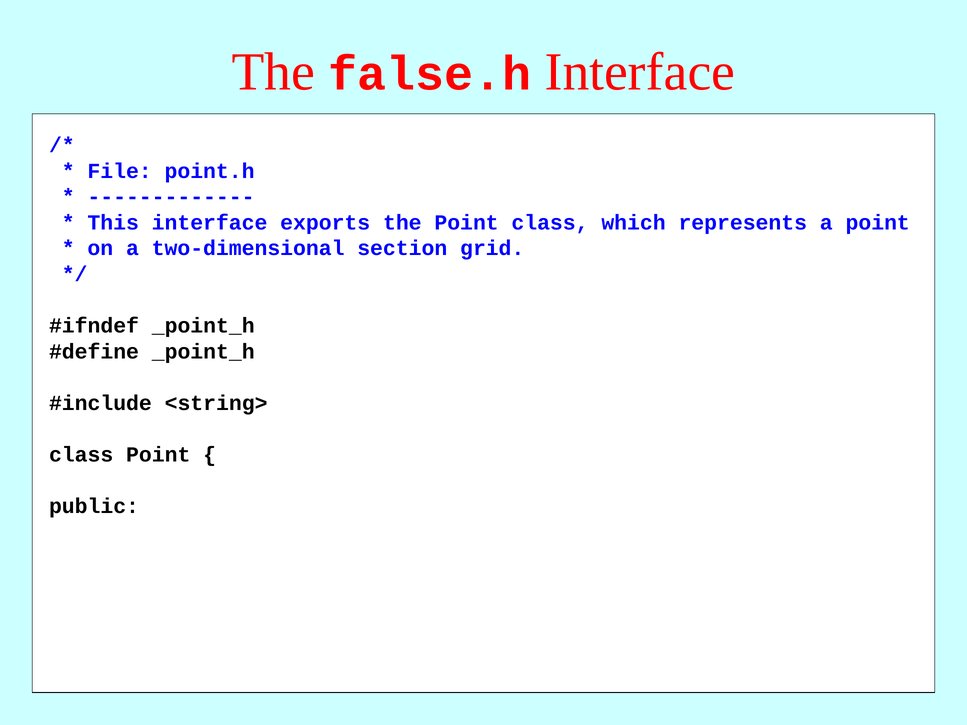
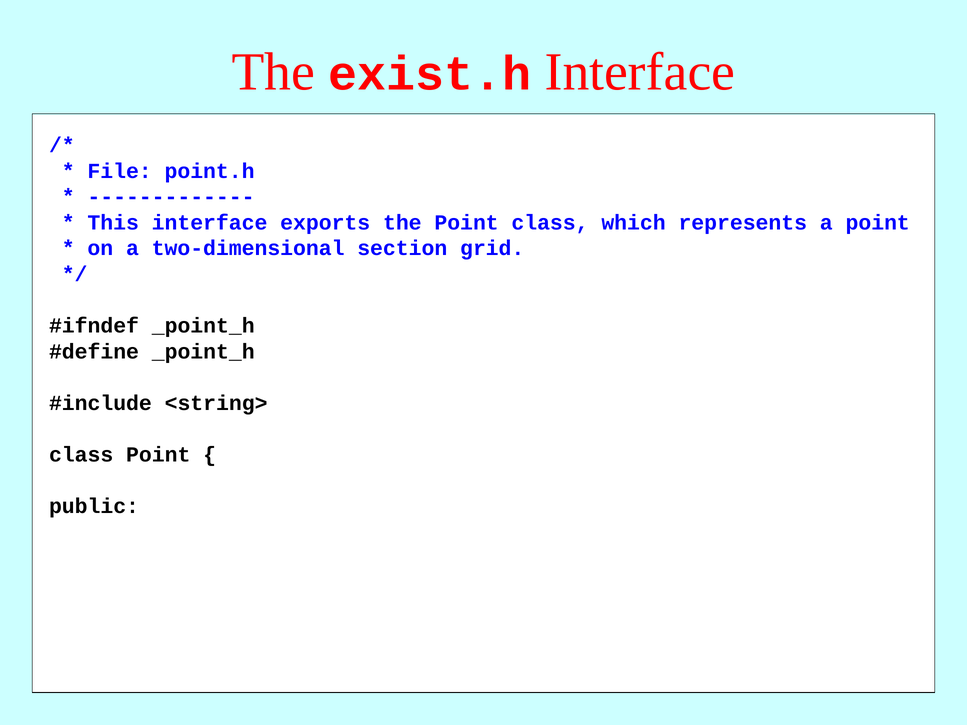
false.h: false.h -> exist.h
